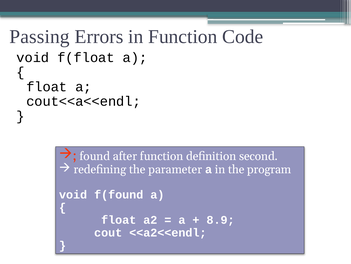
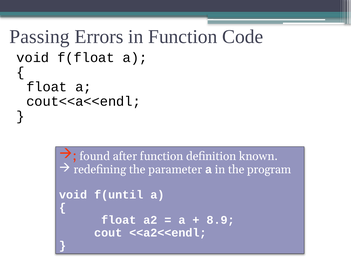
second: second -> known
f(found: f(found -> f(until
